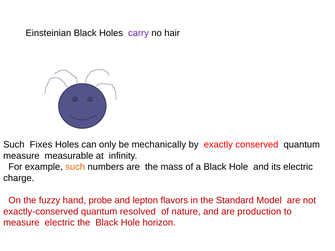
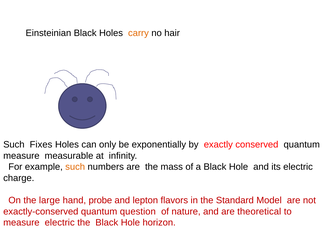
carry colour: purple -> orange
mechanically: mechanically -> exponentially
fuzzy: fuzzy -> large
resolved: resolved -> question
production: production -> theoretical
